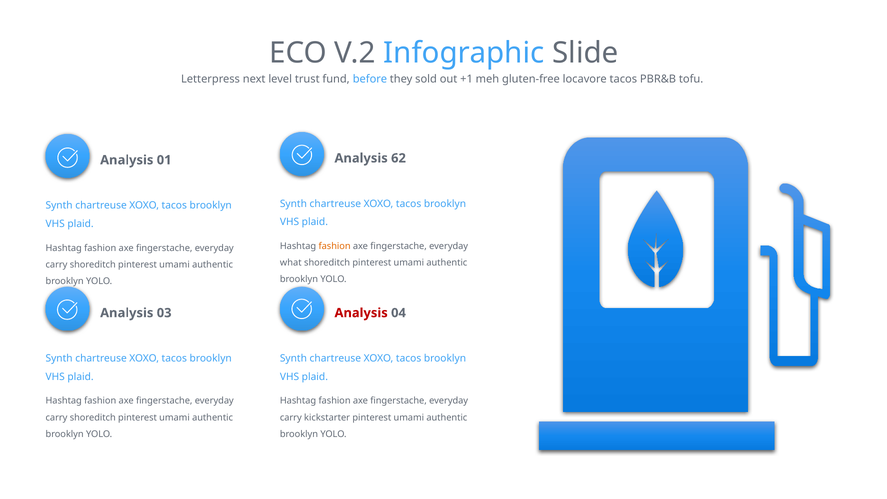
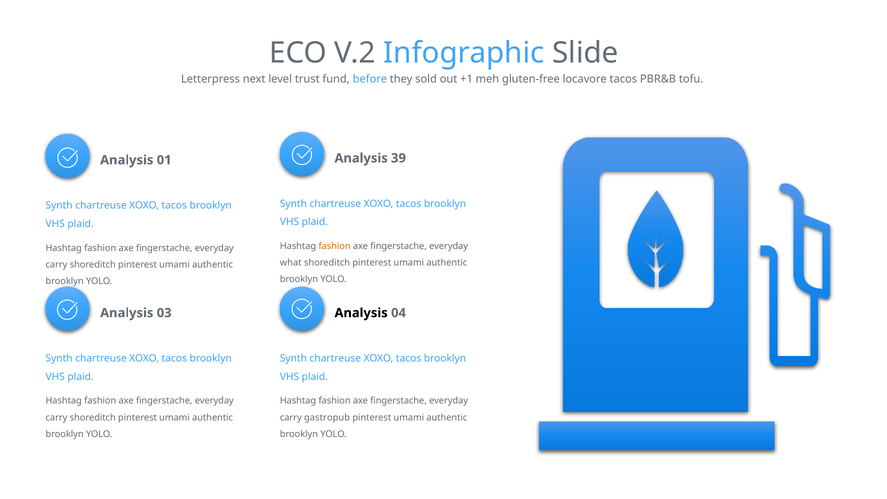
62: 62 -> 39
Analysis at (361, 313) colour: red -> black
kickstarter: kickstarter -> gastropub
